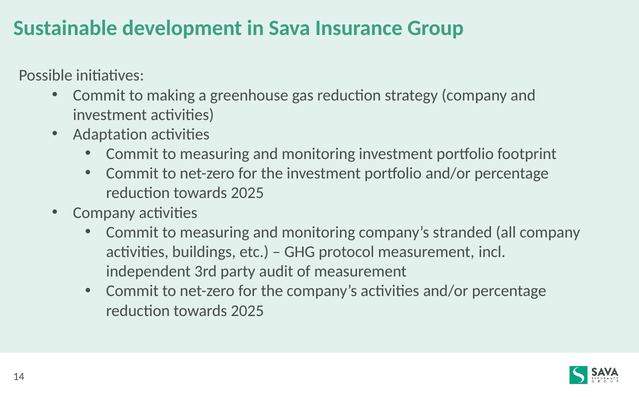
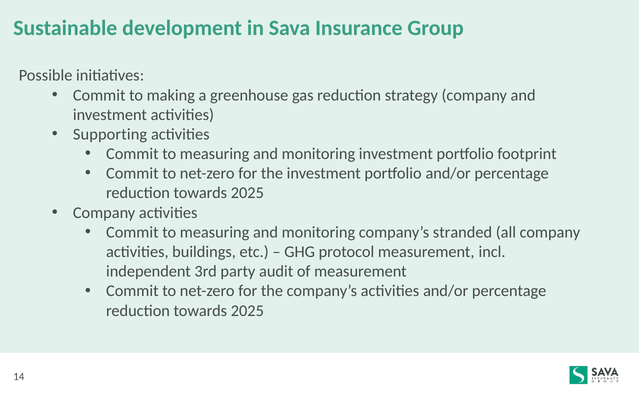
Adaptation: Adaptation -> Supporting
